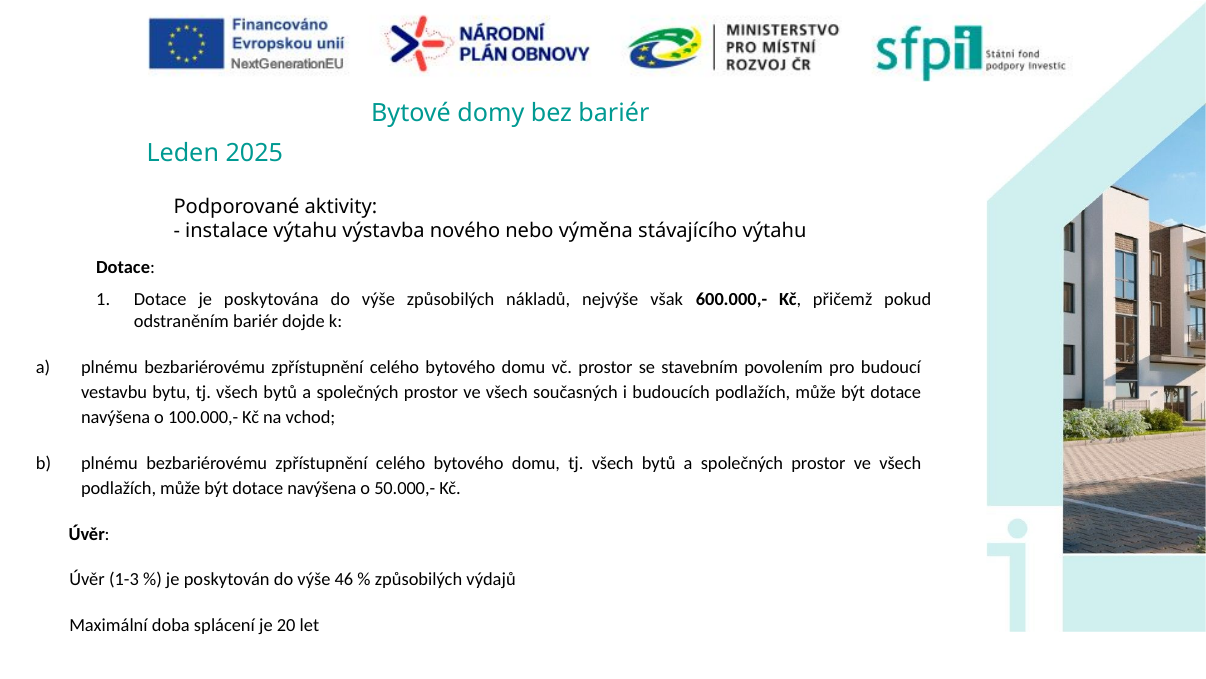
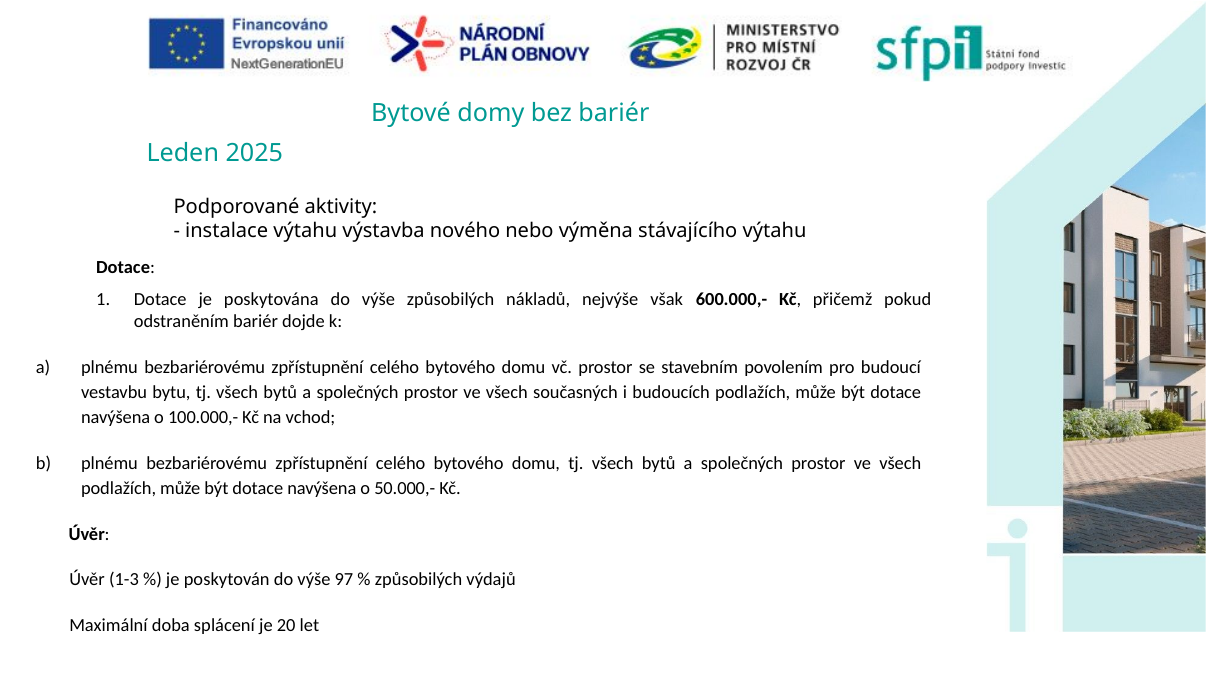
46: 46 -> 97
